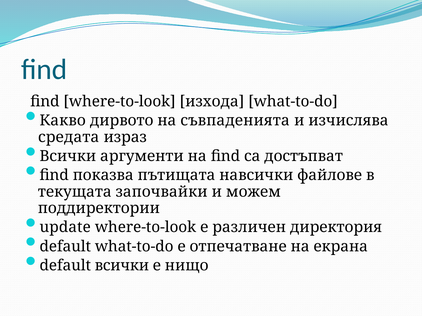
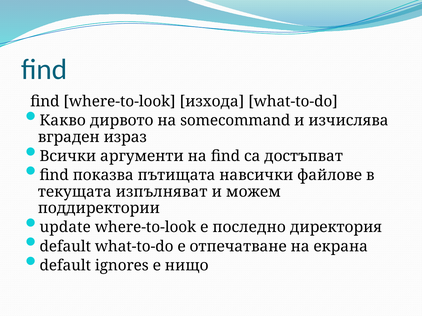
съвпаденията: съвпаденията -> somecommand
средата: средата -> вграден
започвайки: започвайки -> изпълняват
различен: различен -> последно
default всички: всички -> ignores
